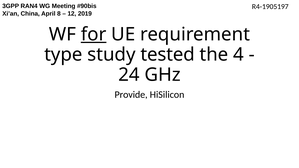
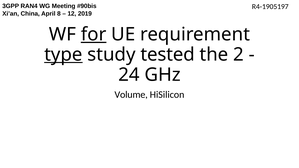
type underline: none -> present
4: 4 -> 2
Provide: Provide -> Volume
